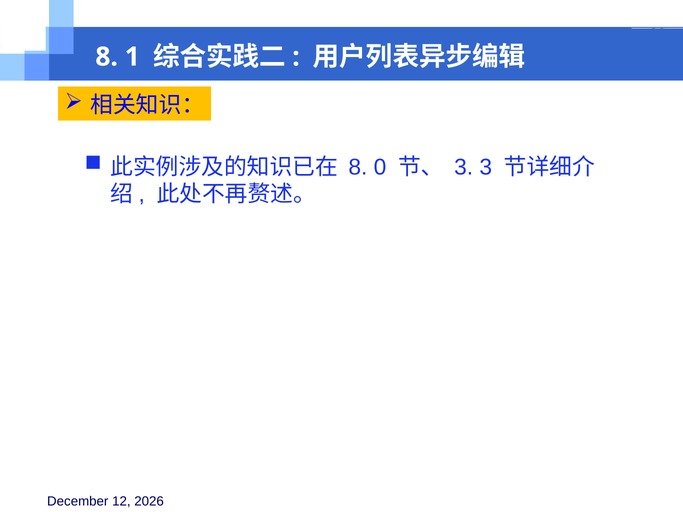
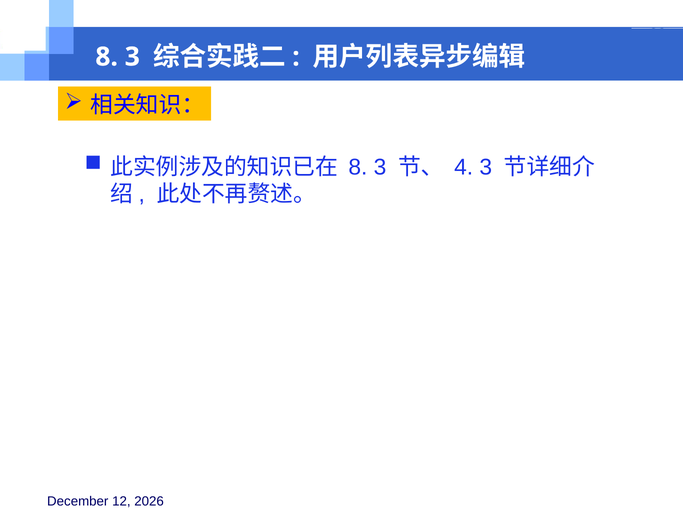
1 at (132, 57): 1 -> 3
0 at (380, 167): 0 -> 3
3 at (464, 167): 3 -> 4
